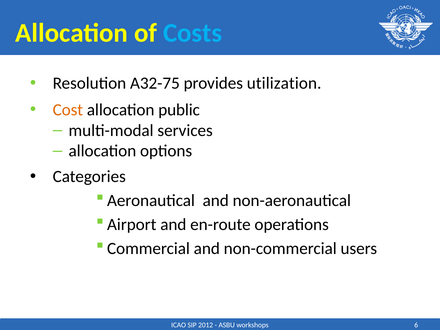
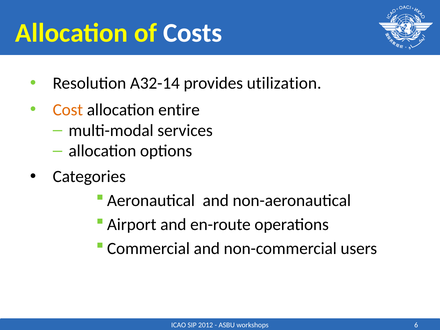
Costs colour: light blue -> white
A32-75: A32-75 -> A32-14
public: public -> entire
